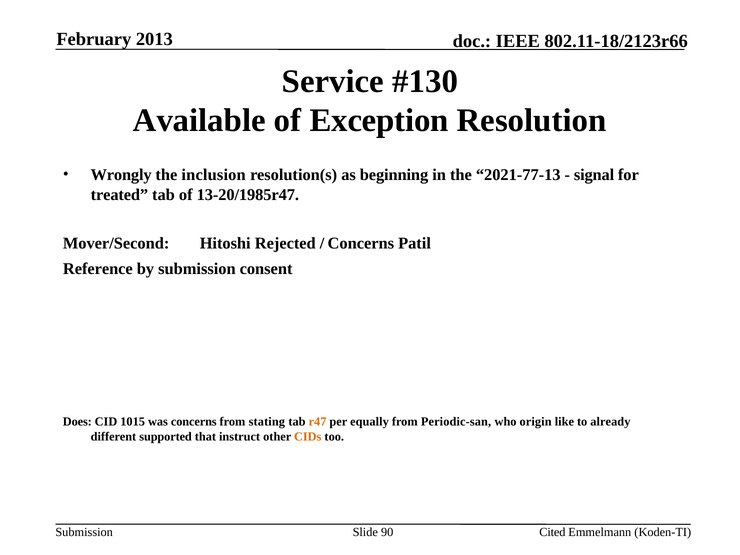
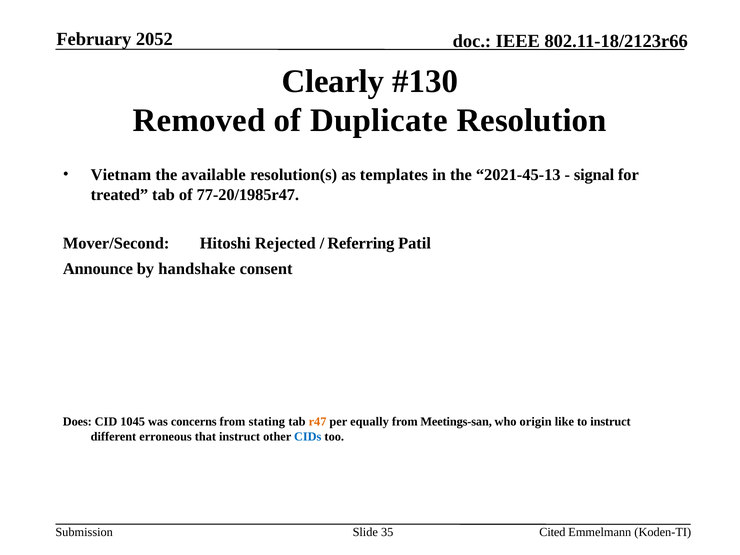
2013: 2013 -> 2052
Service: Service -> Clearly
Available: Available -> Removed
Exception: Exception -> Duplicate
Wrongly: Wrongly -> Vietnam
inclusion: inclusion -> available
beginning: beginning -> templates
2021-77-13: 2021-77-13 -> 2021-45-13
13-20/1985r47: 13-20/1985r47 -> 77-20/1985r47
Concerns at (361, 243): Concerns -> Referring
Reference: Reference -> Announce
by submission: submission -> handshake
1015: 1015 -> 1045
Periodic-san: Periodic-san -> Meetings-san
to already: already -> instruct
supported: supported -> erroneous
CIDs colour: orange -> blue
90: 90 -> 35
